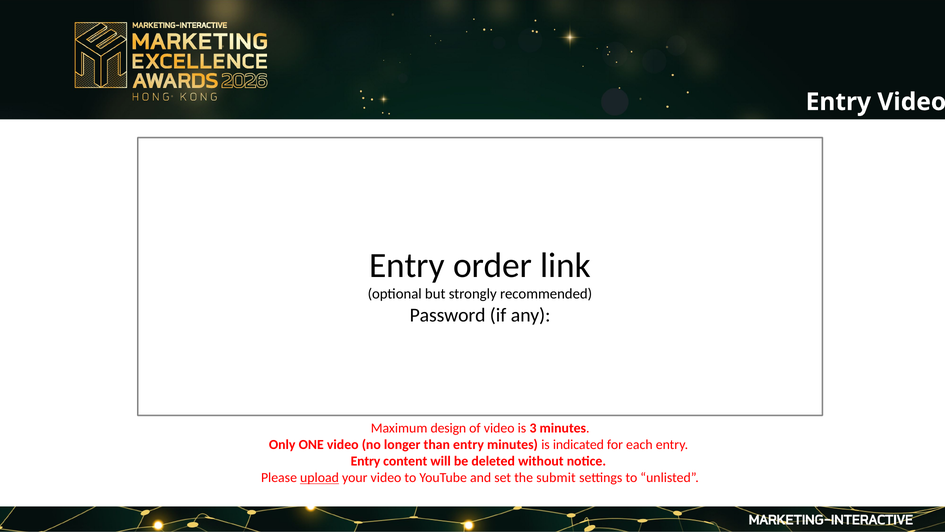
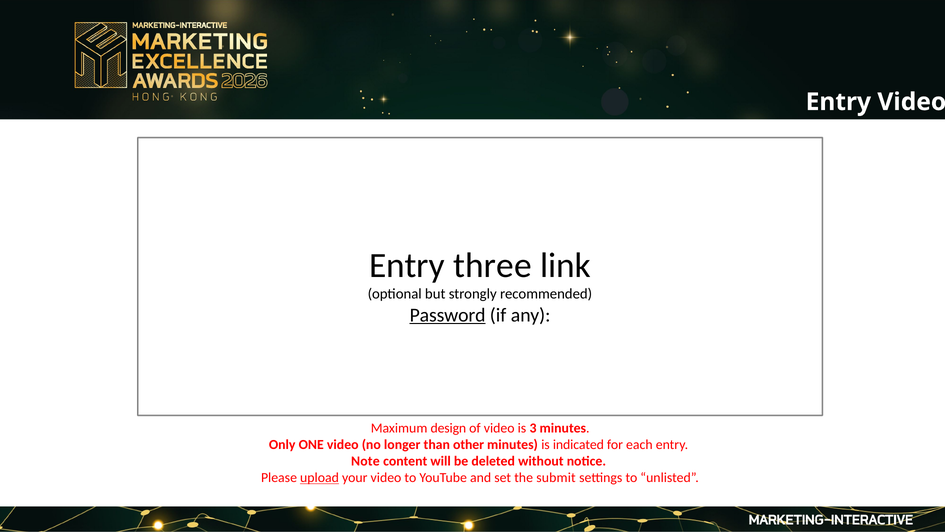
order: order -> three
Password underline: none -> present
than entry: entry -> other
Entry at (366, 461): Entry -> Note
